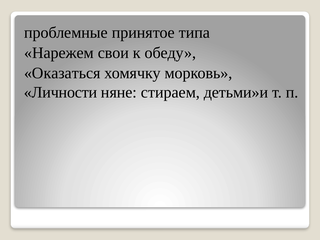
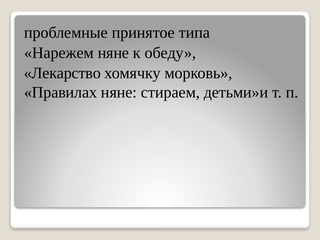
Нарежем свои: свои -> няне
Оказаться: Оказаться -> Лекарство
Личности: Личности -> Правилах
